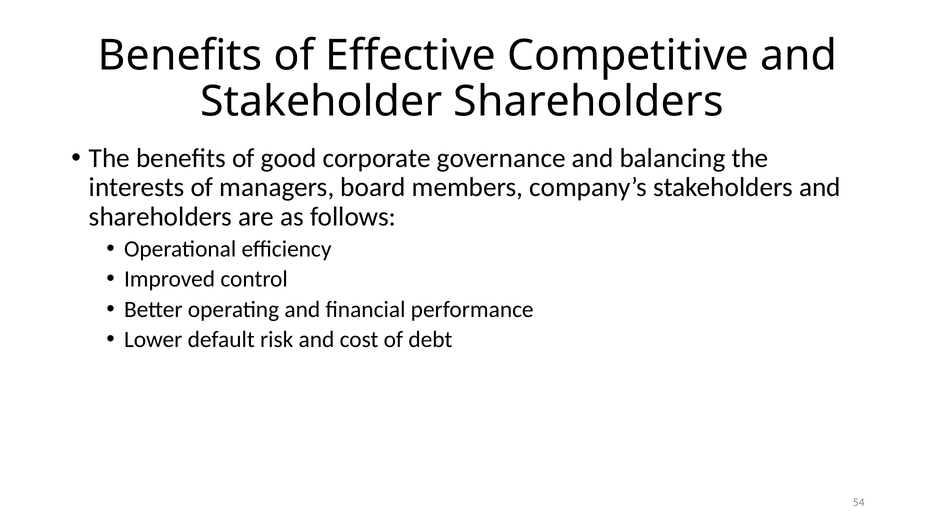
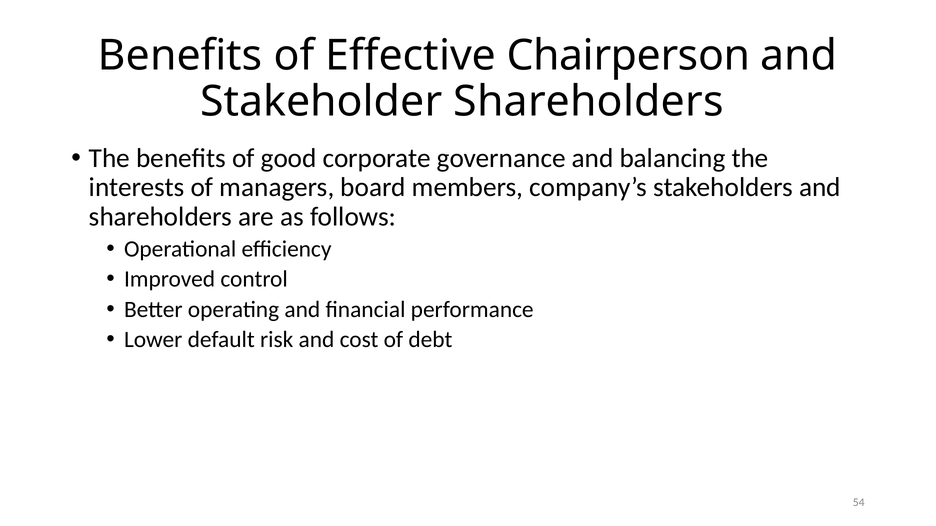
Competitive: Competitive -> Chairperson
